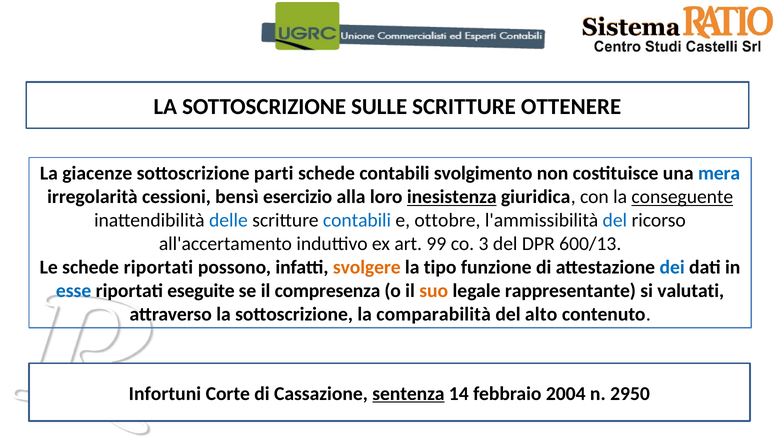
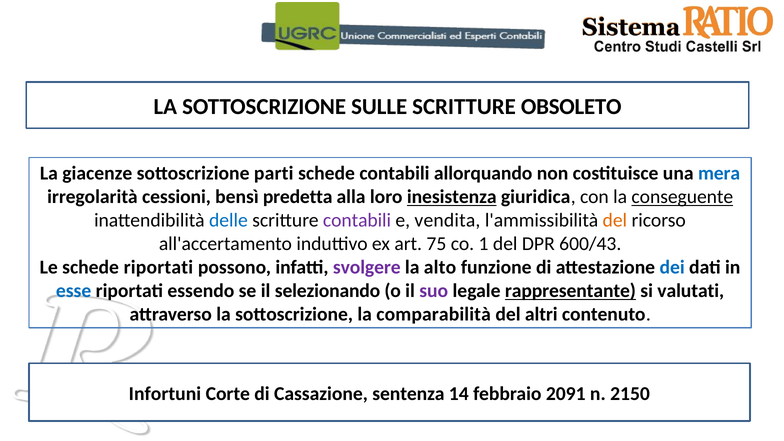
OTTENERE: OTTENERE -> OBSOLETO
svolgimento: svolgimento -> allorquando
esercizio: esercizio -> predetta
contabili at (357, 220) colour: blue -> purple
ottobre: ottobre -> vendita
del at (615, 220) colour: blue -> orange
99: 99 -> 75
3: 3 -> 1
600/13: 600/13 -> 600/43
svolgere colour: orange -> purple
tipo: tipo -> alto
eseguite: eseguite -> essendo
compresenza: compresenza -> selezionando
suo colour: orange -> purple
rappresentante underline: none -> present
alto: alto -> altri
sentenza underline: present -> none
2004: 2004 -> 2091
2950: 2950 -> 2150
